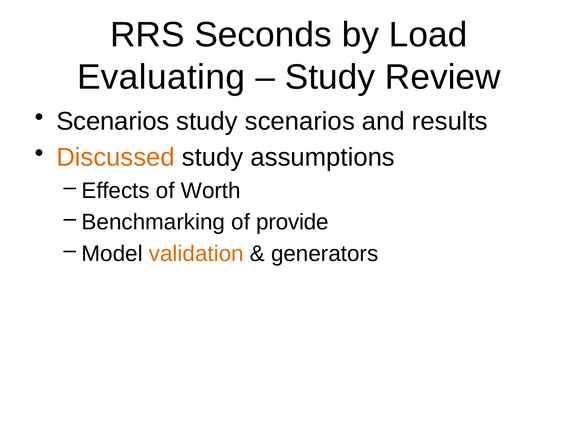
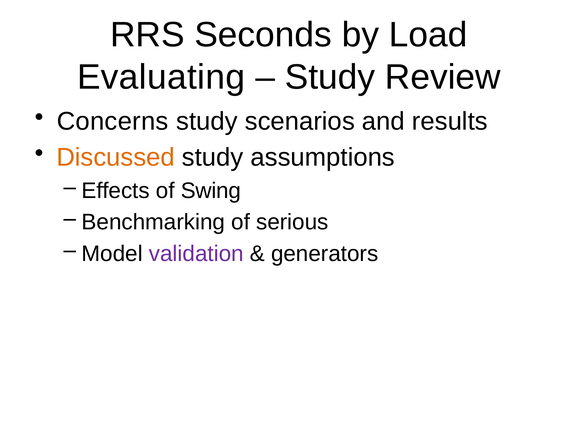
Scenarios at (113, 121): Scenarios -> Concerns
Worth: Worth -> Swing
provide: provide -> serious
validation colour: orange -> purple
